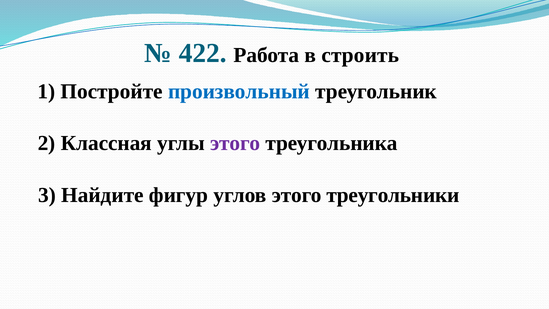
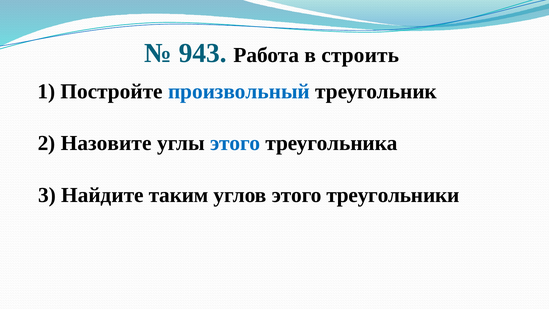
422: 422 -> 943
Классная: Классная -> Назовите
этого at (235, 143) colour: purple -> blue
фигур: фигур -> таким
